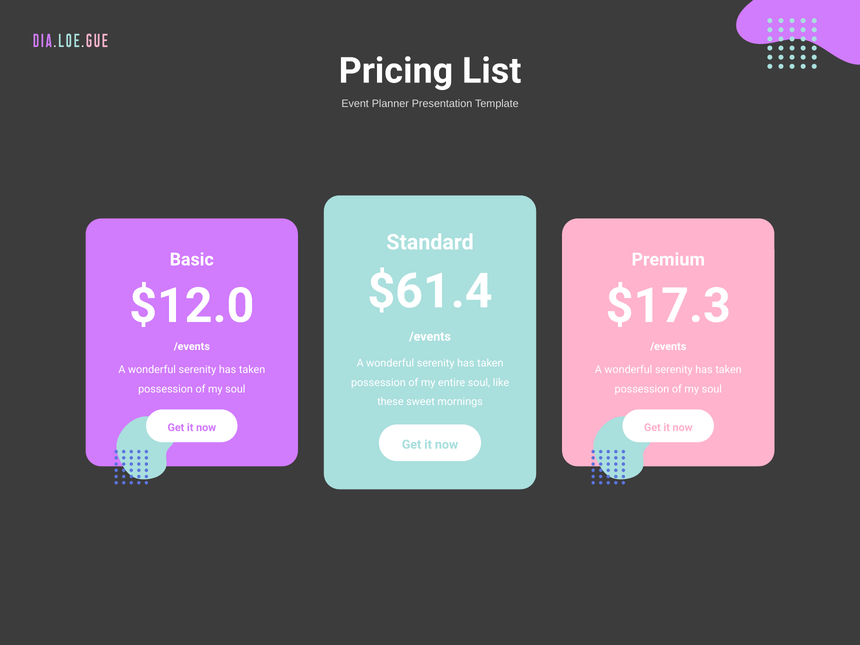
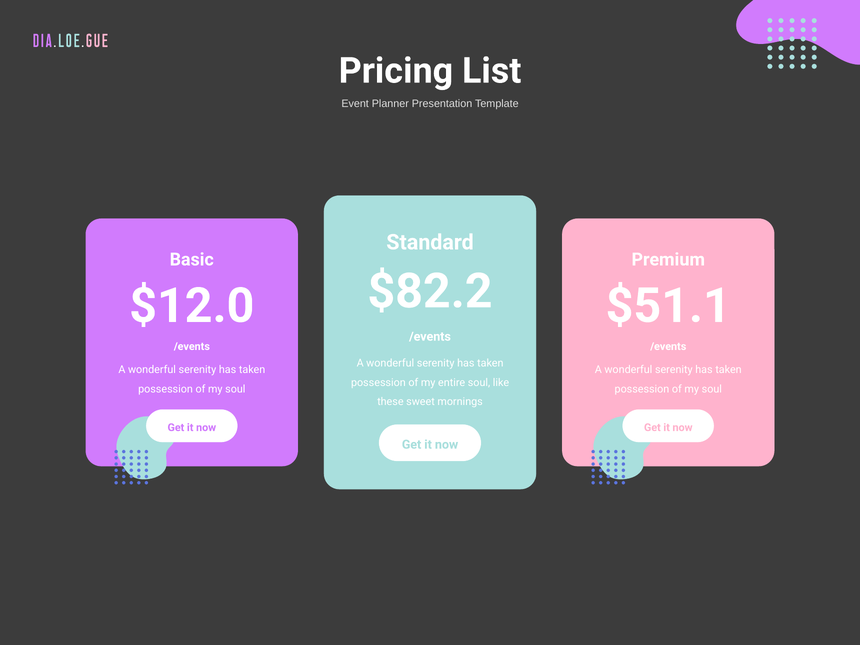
$61.4: $61.4 -> $82.2
$17.3: $17.3 -> $51.1
